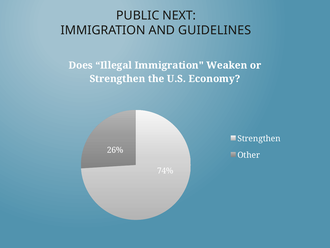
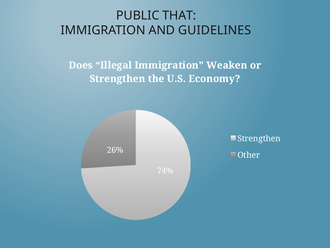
NEXT: NEXT -> THAT
